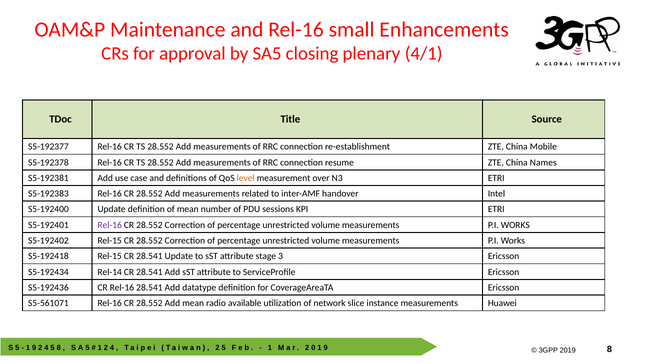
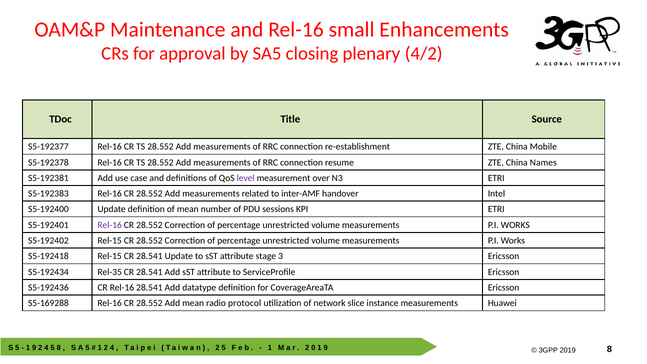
4/1: 4/1 -> 4/2
level colour: orange -> purple
Rel-14: Rel-14 -> Rel-35
S5-561071: S5-561071 -> S5-169288
available: available -> protocol
